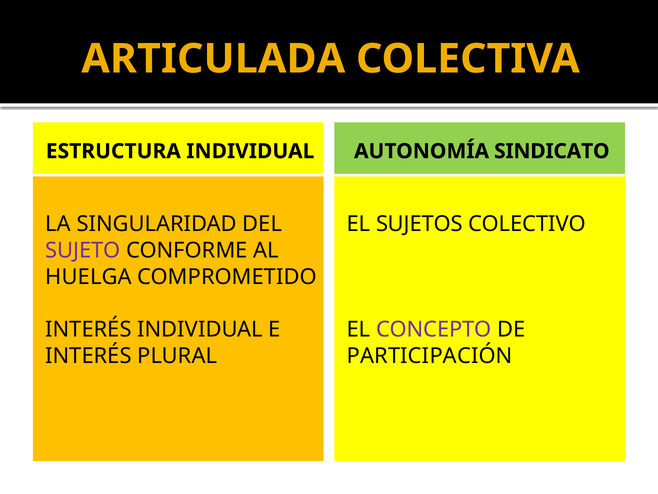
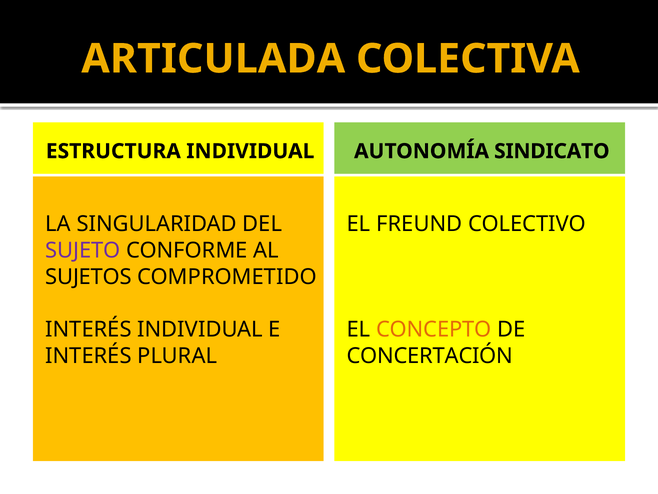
SUJETOS: SUJETOS -> FREUND
HUELGA: HUELGA -> SUJETOS
CONCEPTO colour: purple -> orange
PARTICIPACIÓN: PARTICIPACIÓN -> CONCERTACIÓN
